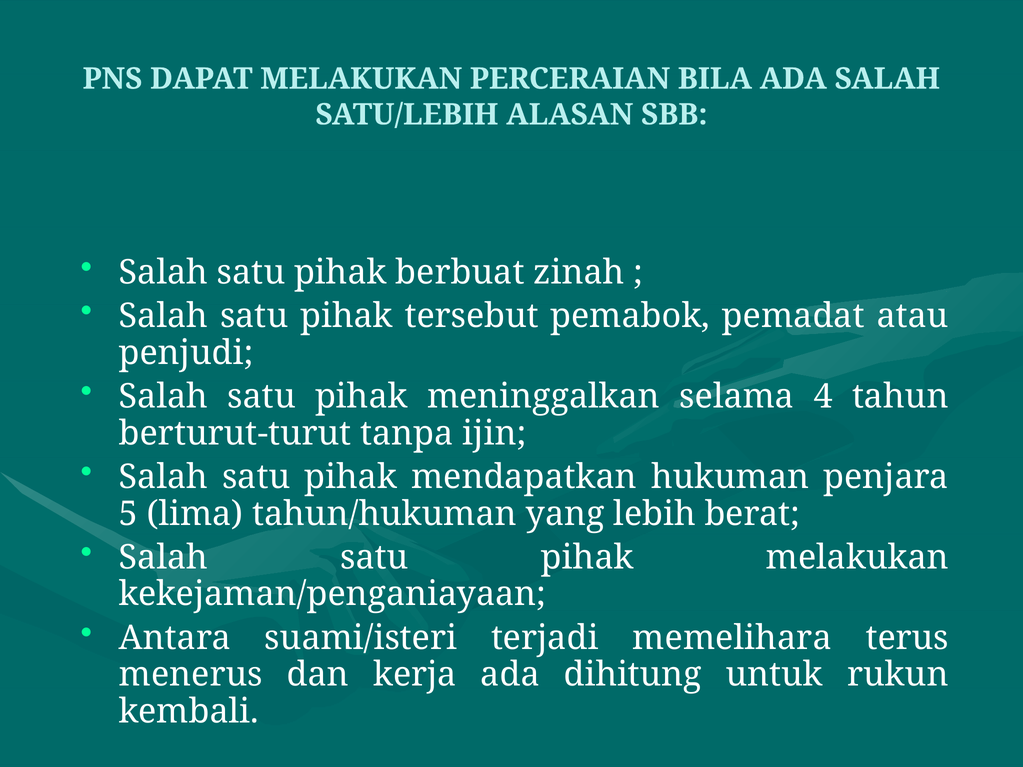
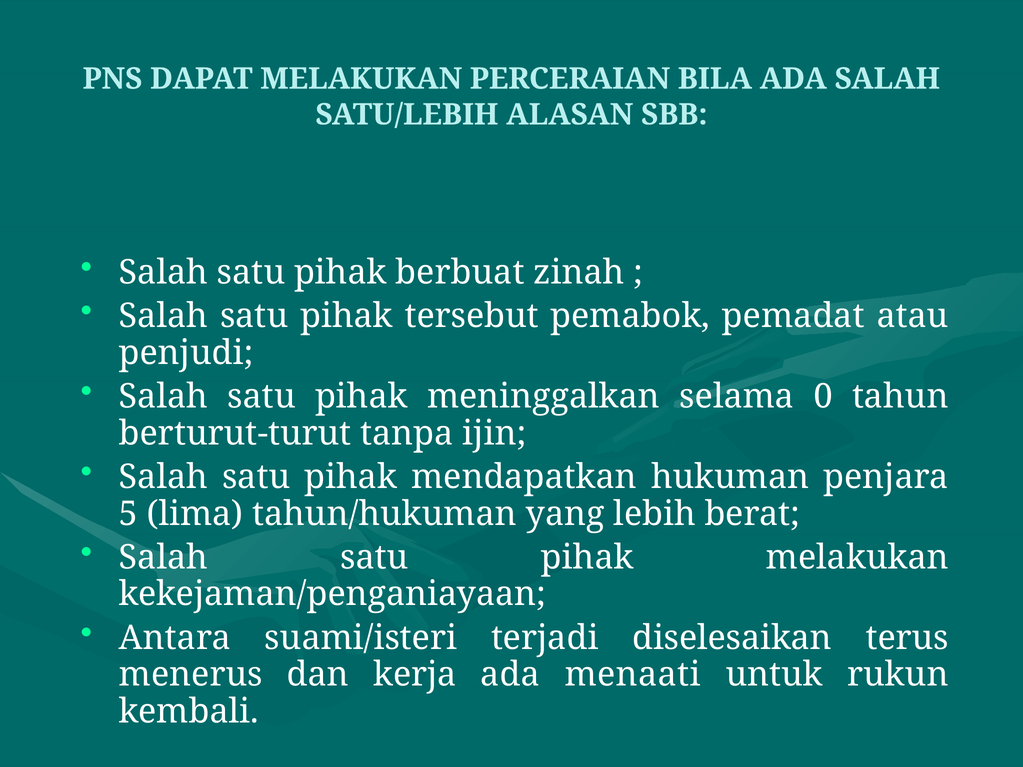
4: 4 -> 0
memelihara: memelihara -> diselesaikan
dihitung: dihitung -> menaati
